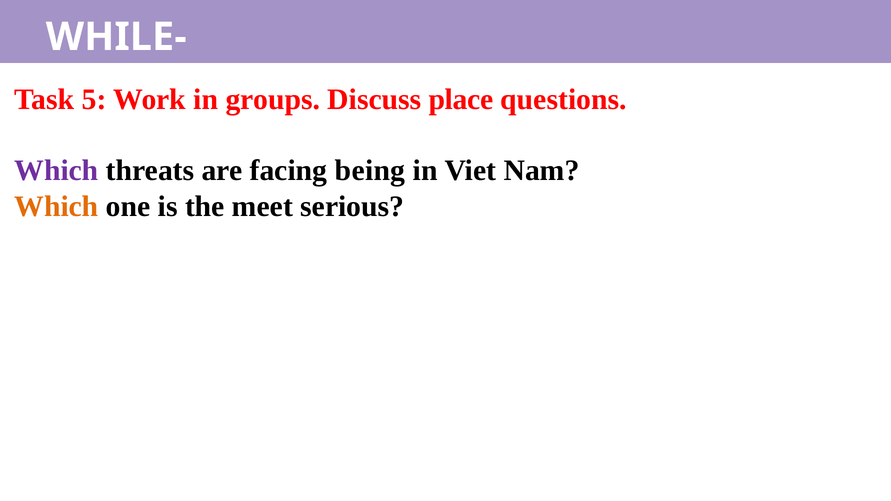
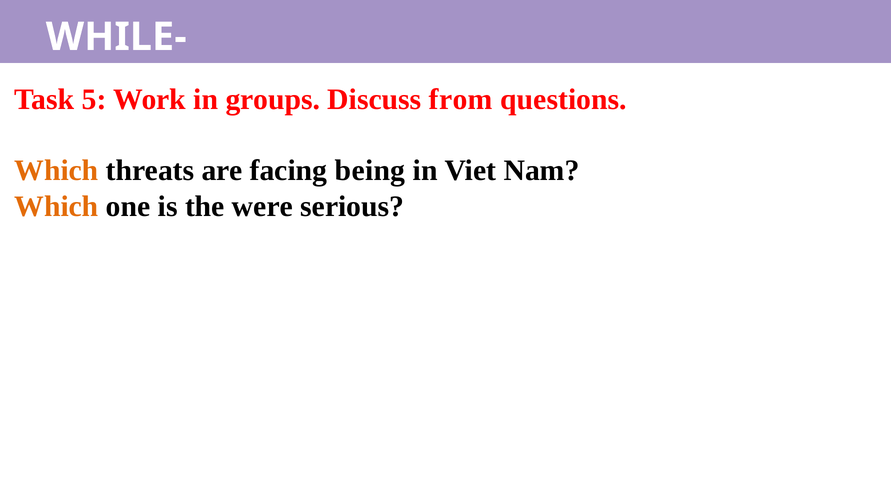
place: place -> from
Which at (56, 171) colour: purple -> orange
meet: meet -> were
